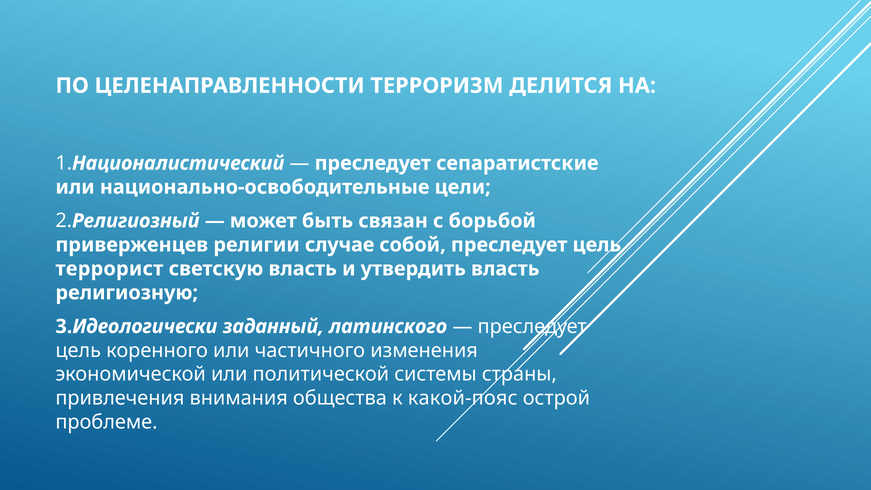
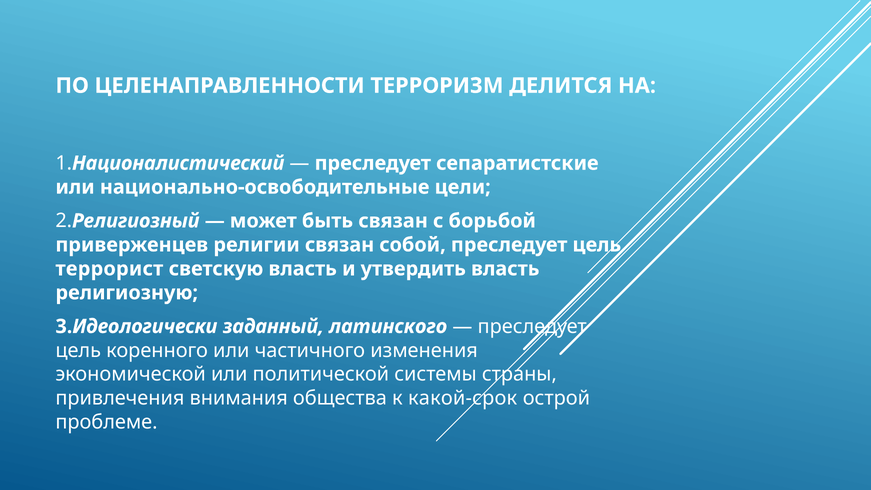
религии случае: случае -> связан
какой-пояс: какой-пояс -> какой-срок
